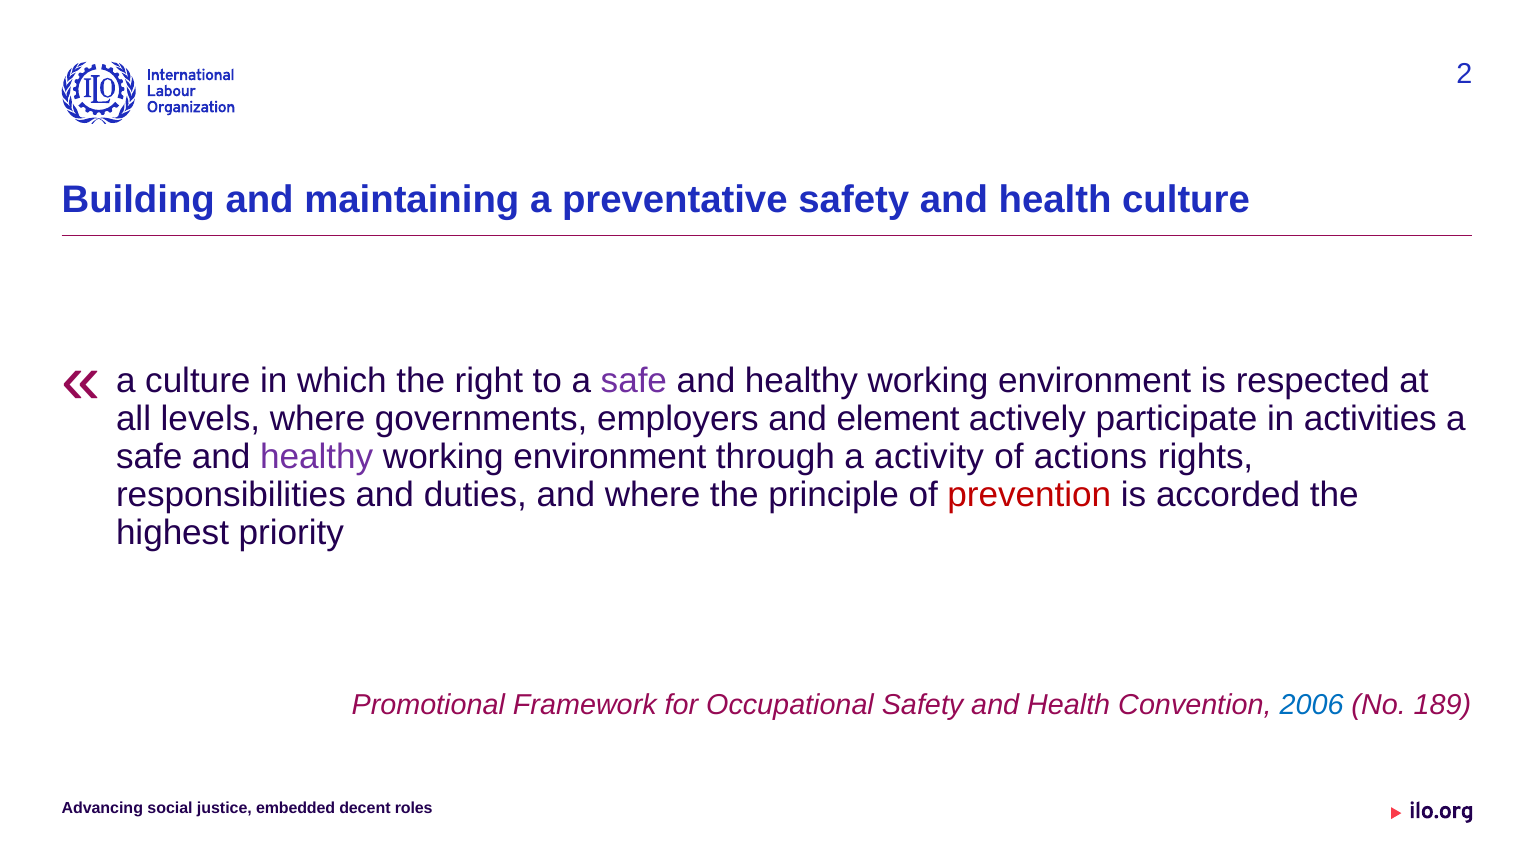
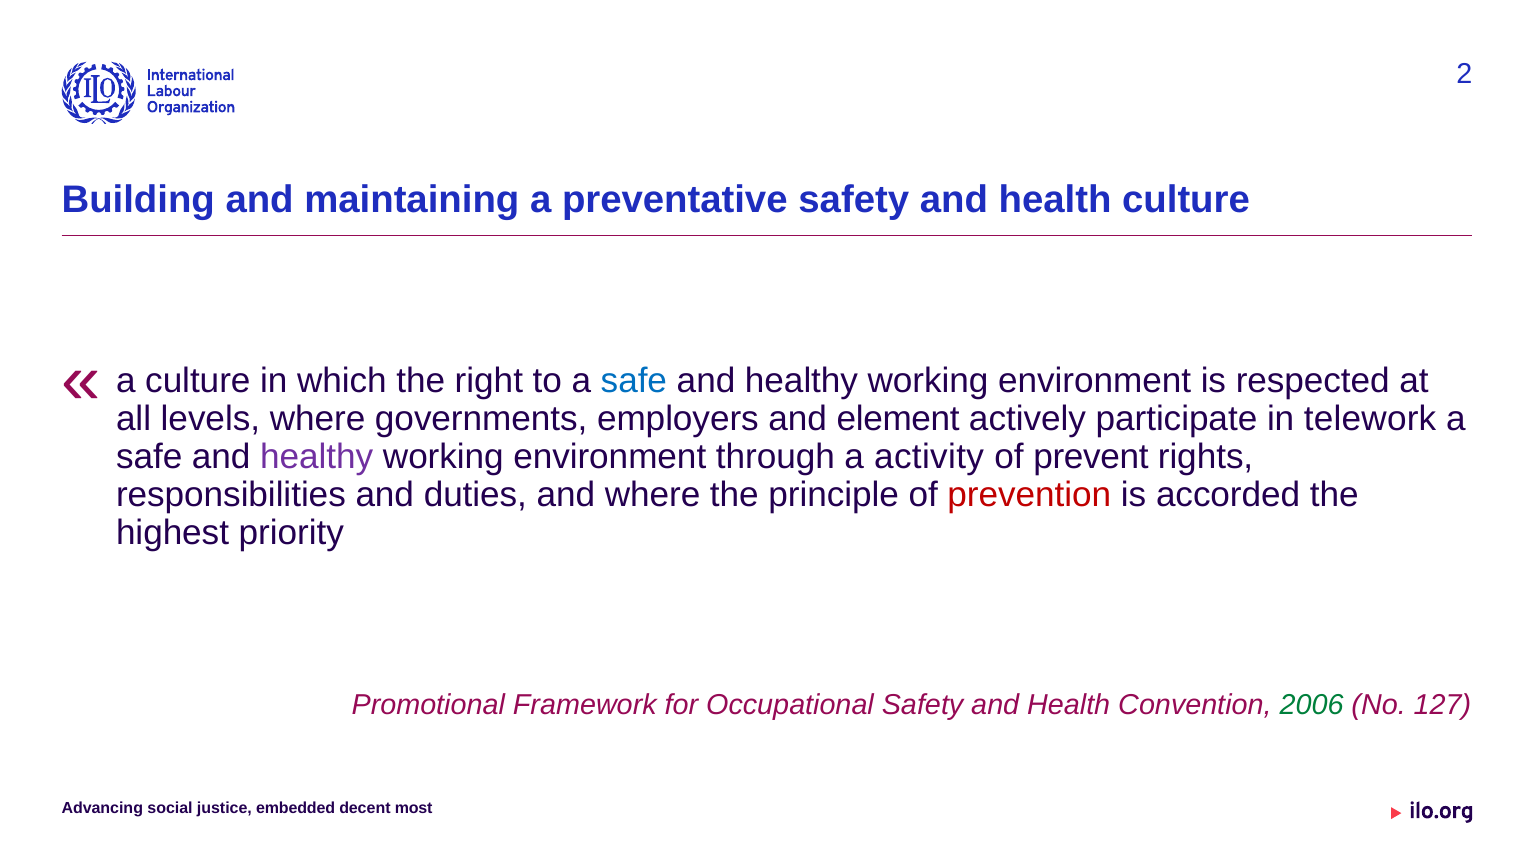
safe at (634, 381) colour: purple -> blue
activities: activities -> telework
actions: actions -> prevent
2006 colour: blue -> green
189: 189 -> 127
roles: roles -> most
